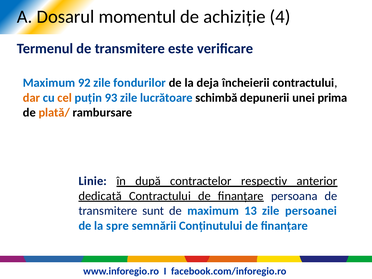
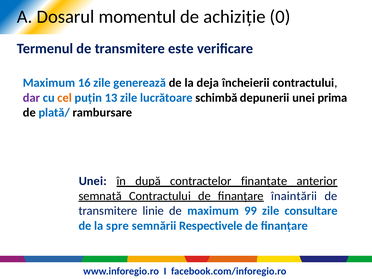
4: 4 -> 0
92: 92 -> 16
fondurilor: fondurilor -> generează
dar colour: orange -> purple
93: 93 -> 13
plată/ colour: orange -> blue
Linie at (93, 181): Linie -> Unei
respectiv: respectiv -> finanțate
dedicată: dedicată -> semnată
persoana: persoana -> înaintării
sunt: sunt -> linie
13: 13 -> 99
persoanei: persoanei -> consultare
Conținutului: Conținutului -> Respectivele
